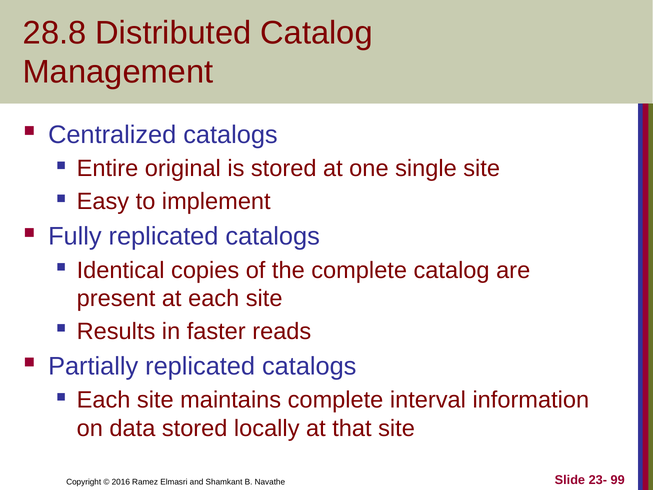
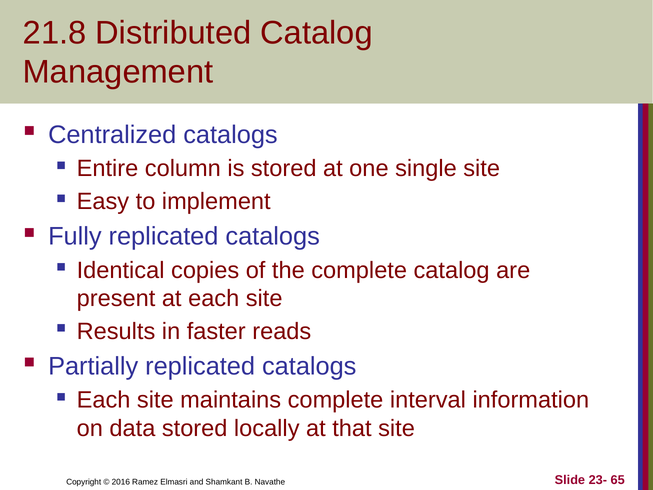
28.8: 28.8 -> 21.8
original: original -> column
99: 99 -> 65
